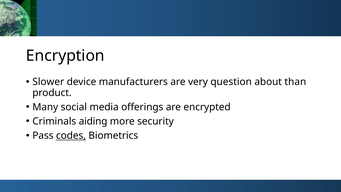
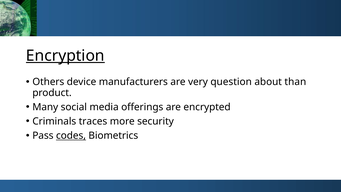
Encryption underline: none -> present
Slower: Slower -> Others
aiding: aiding -> traces
